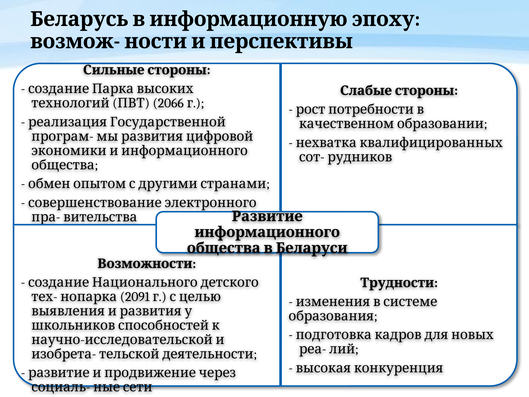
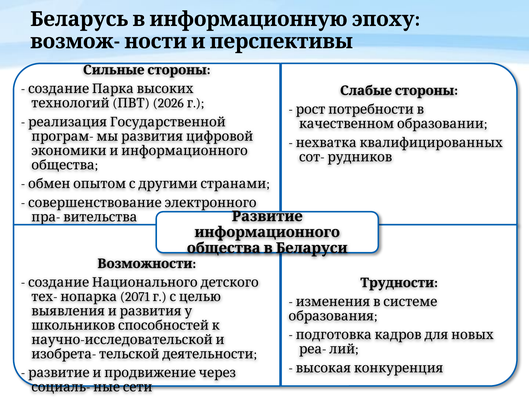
2066: 2066 -> 2026
2091: 2091 -> 2071
